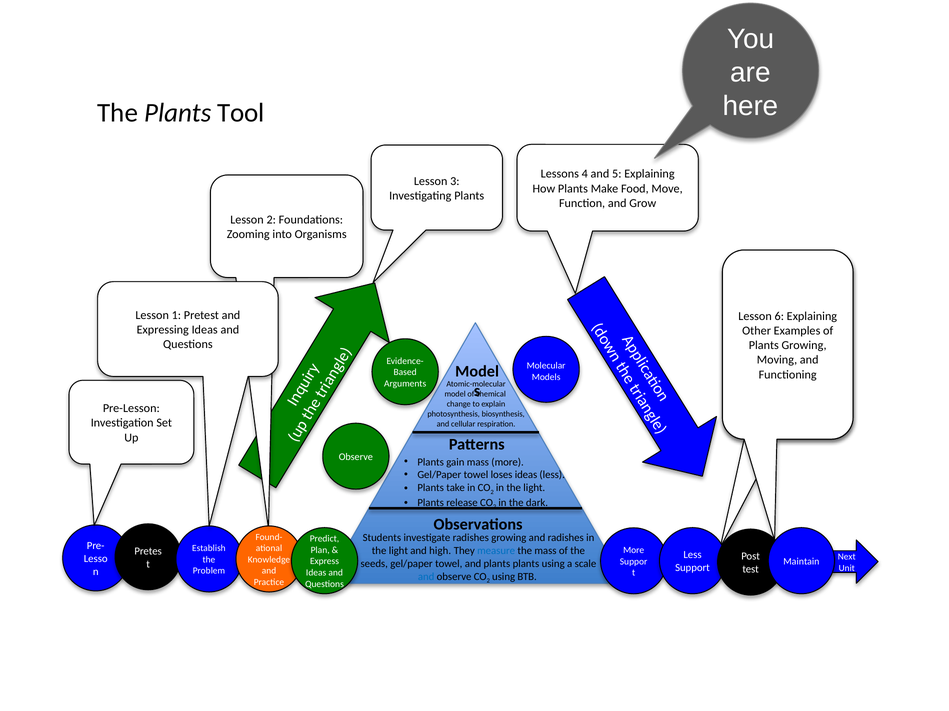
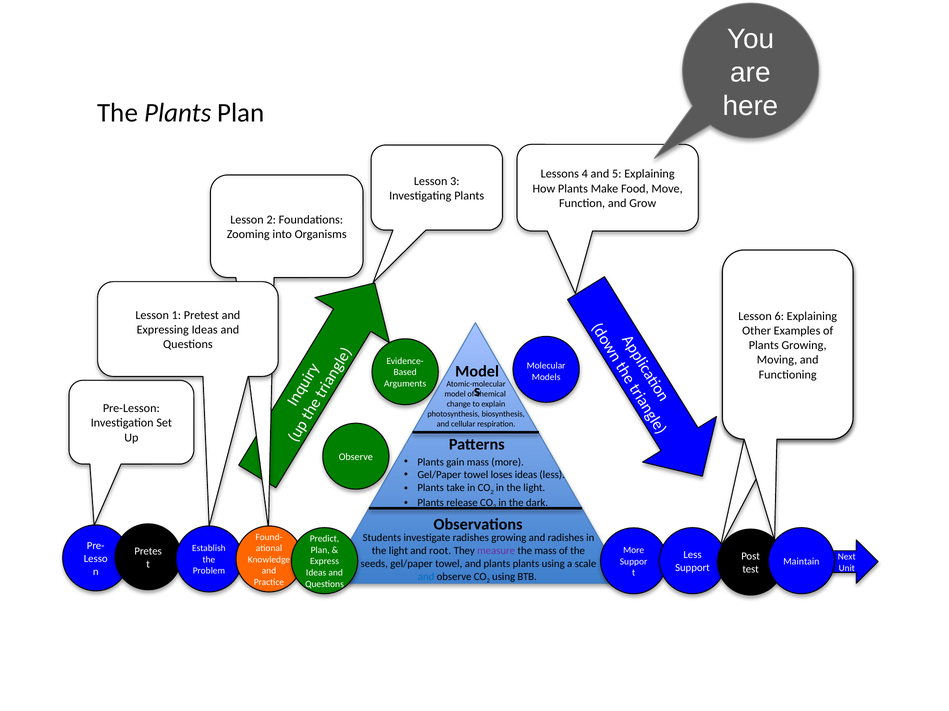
Plants Tool: Tool -> Plan
high: high -> root
measure colour: blue -> purple
